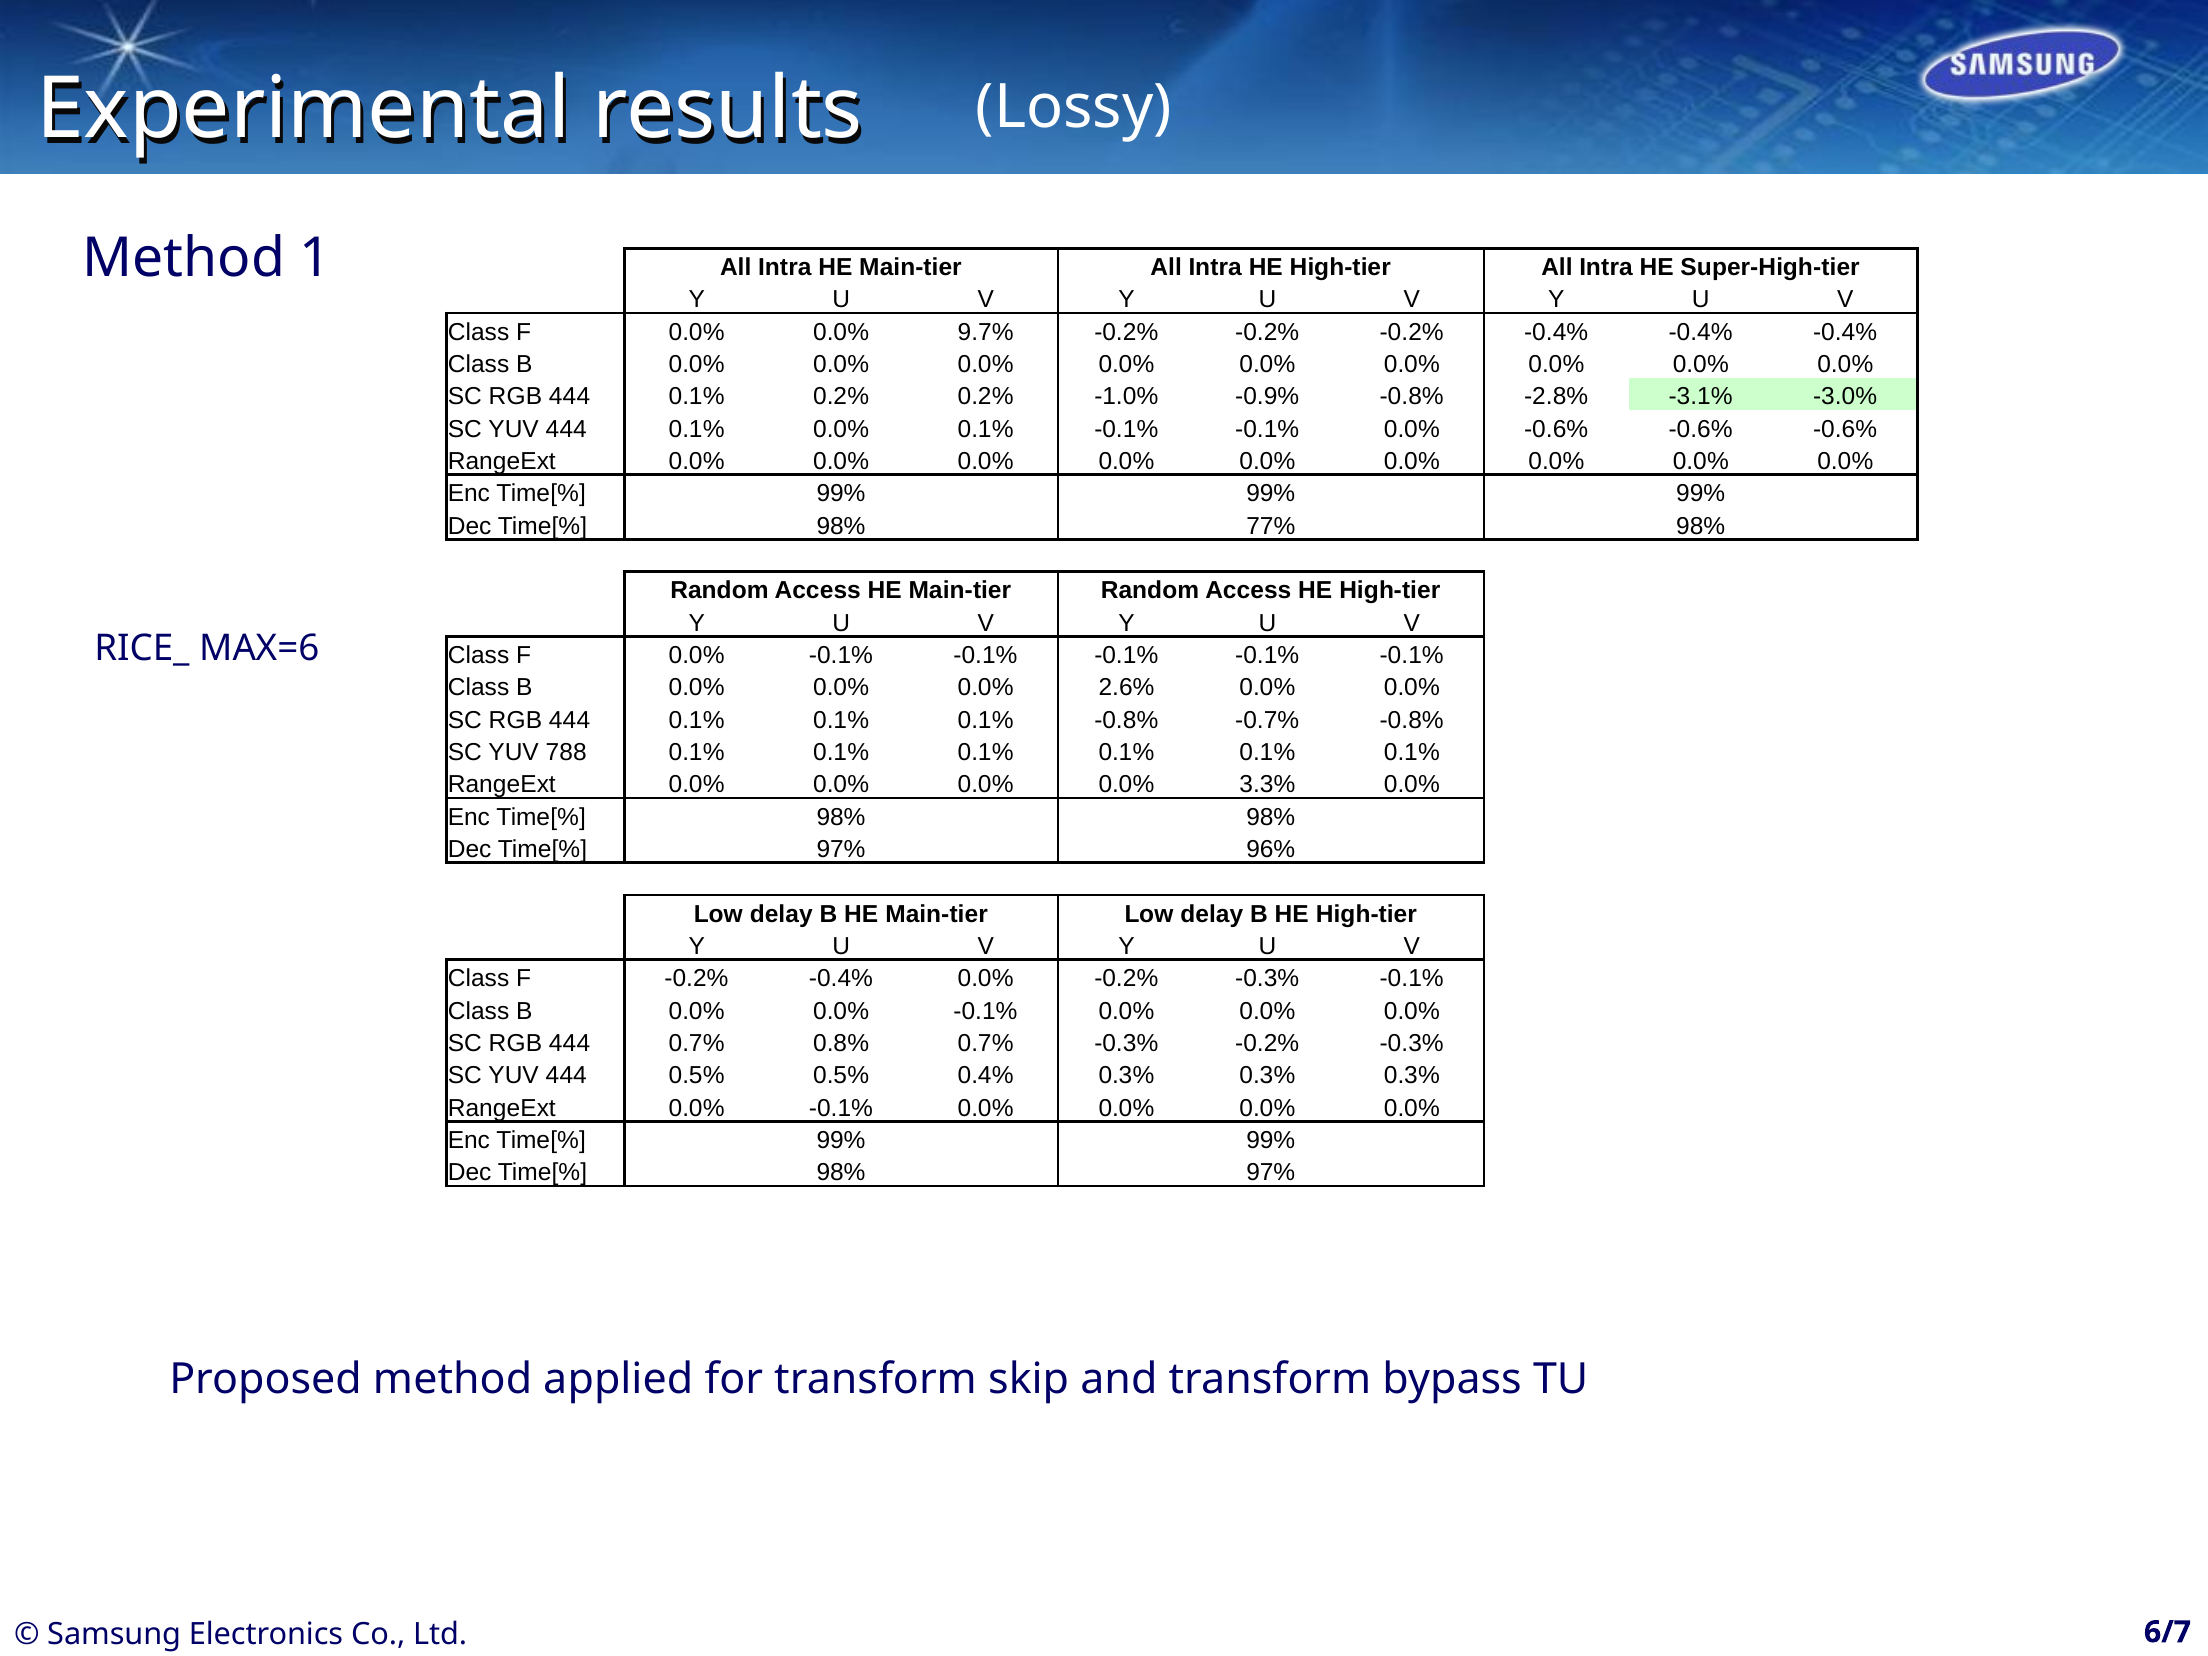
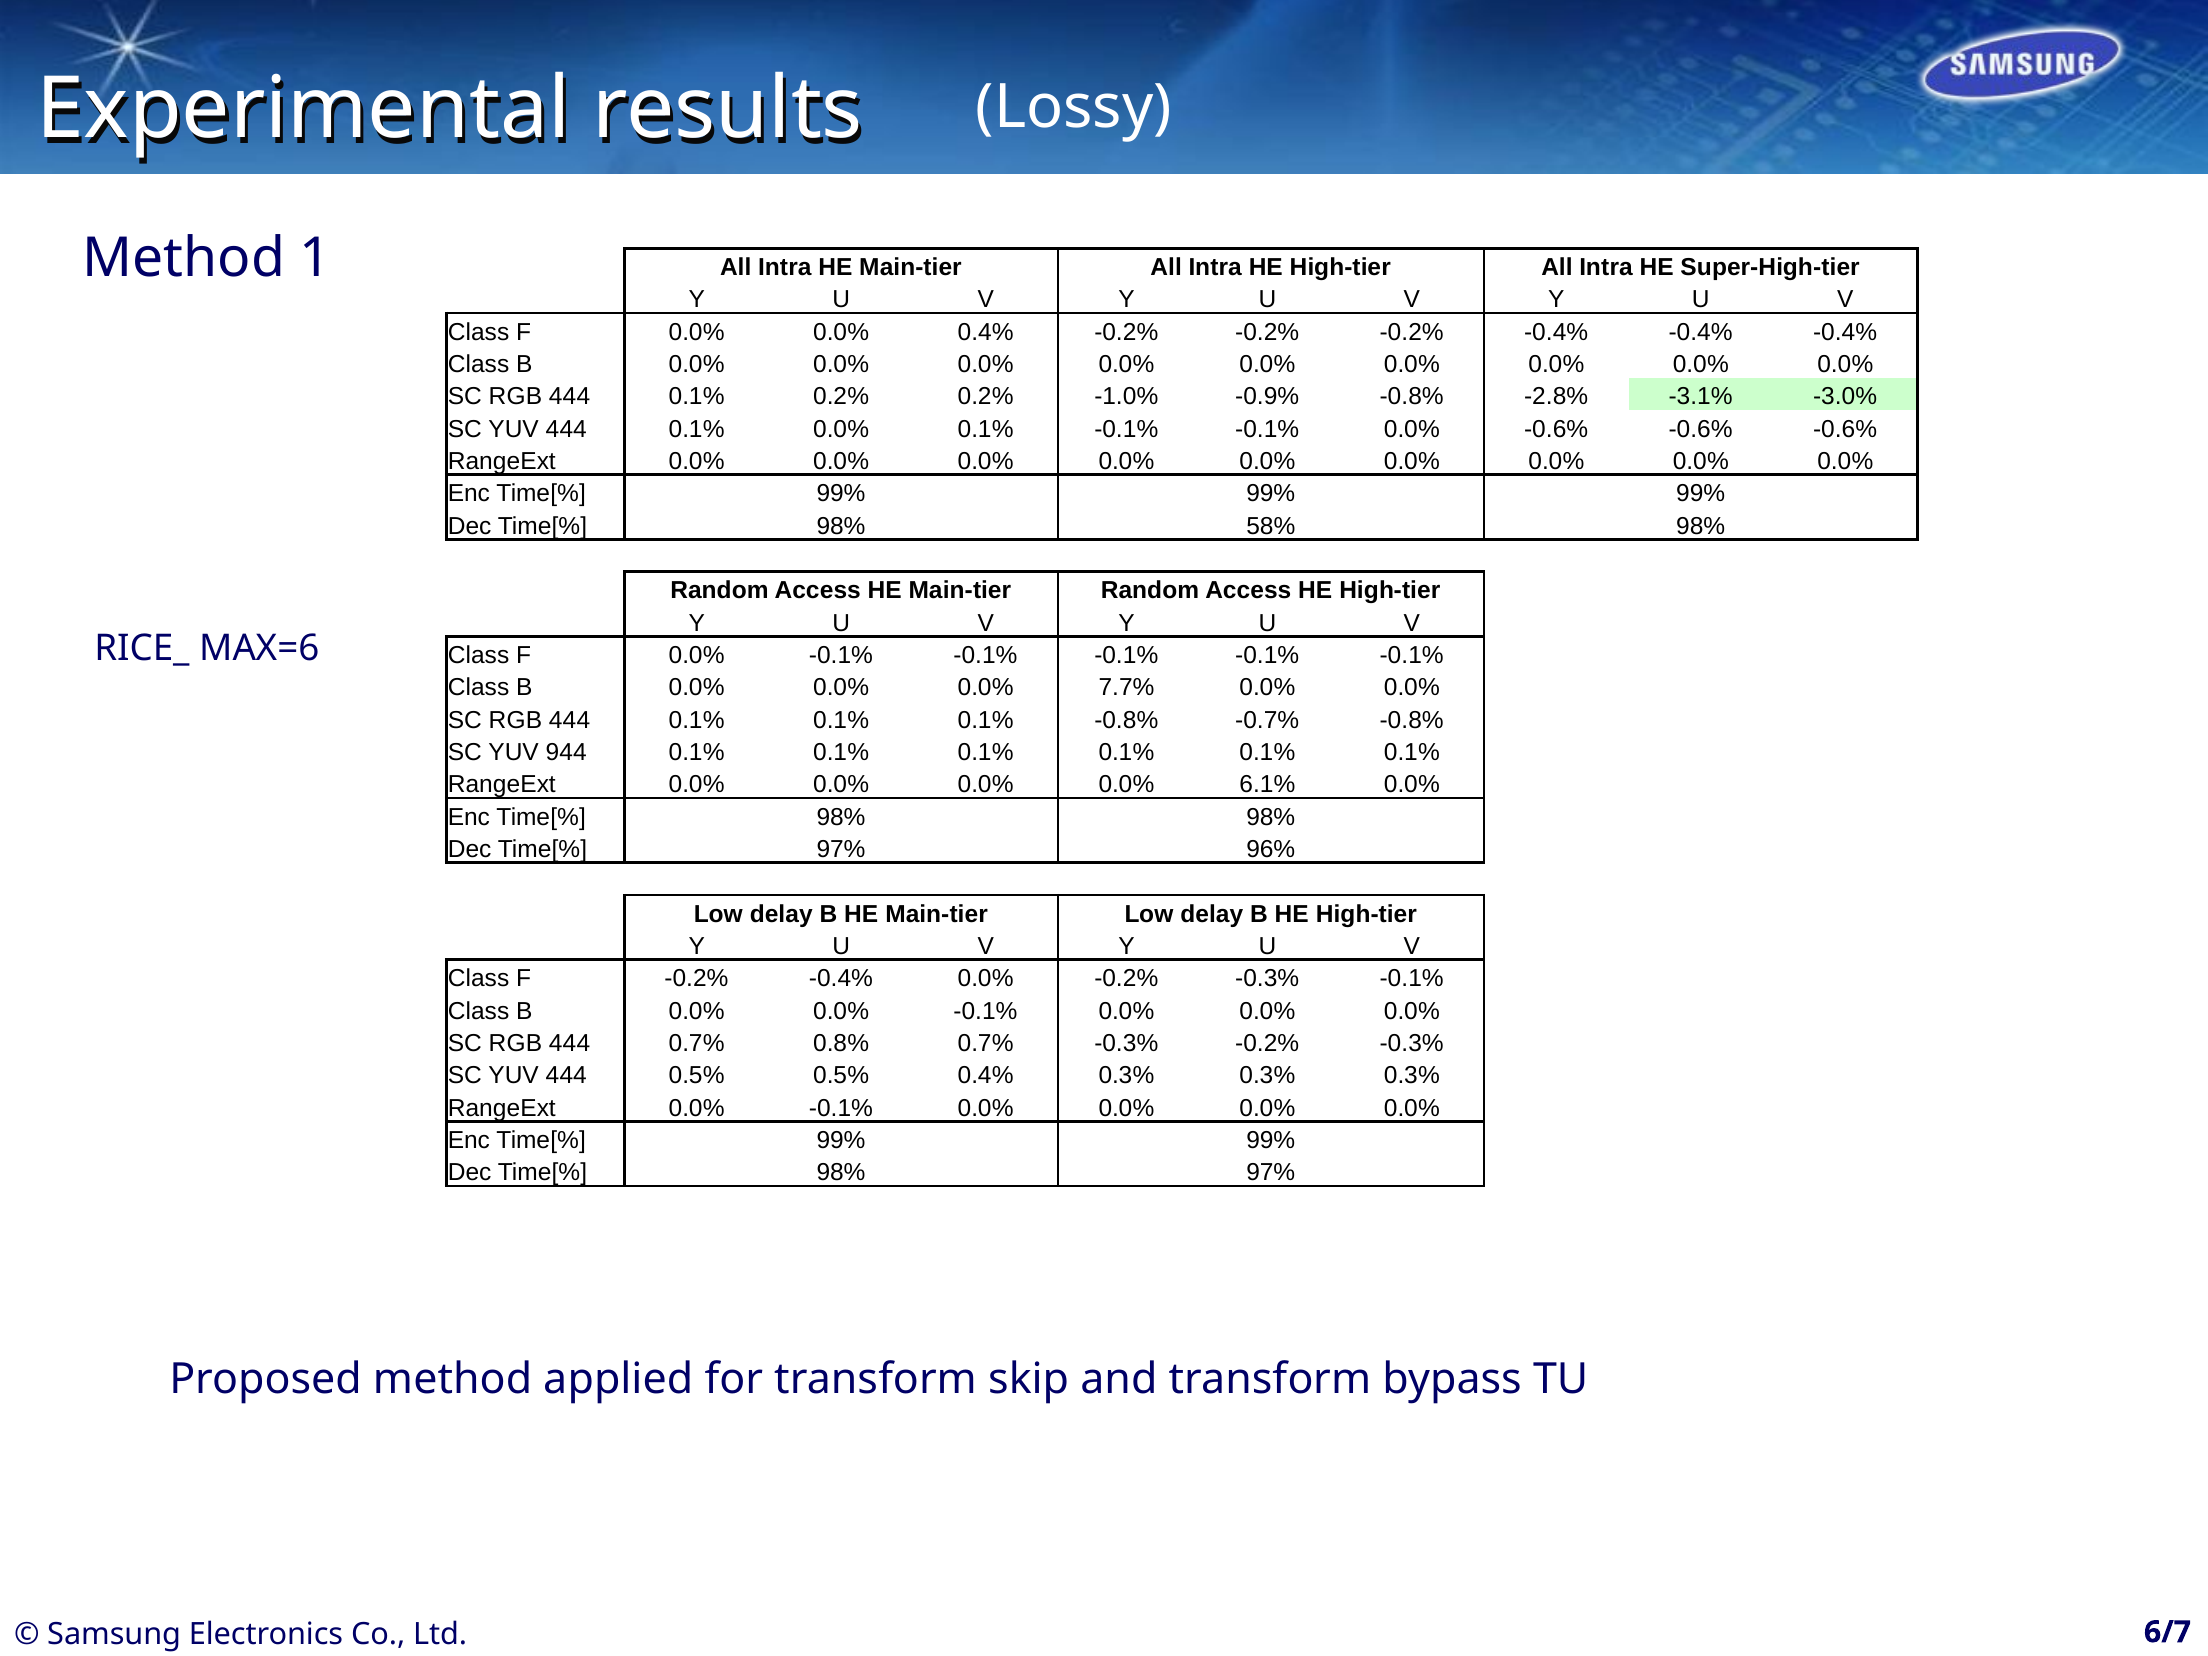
0.0% 9.7%: 9.7% -> 0.4%
77%: 77% -> 58%
2.6%: 2.6% -> 7.7%
788: 788 -> 944
3.3%: 3.3% -> 6.1%
